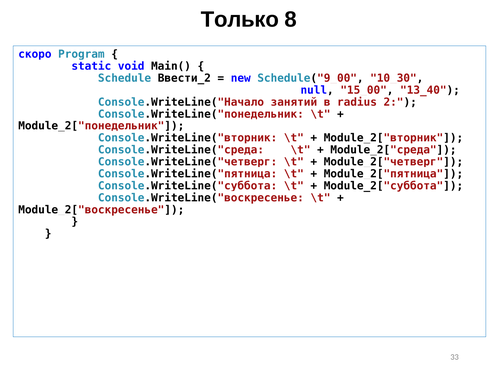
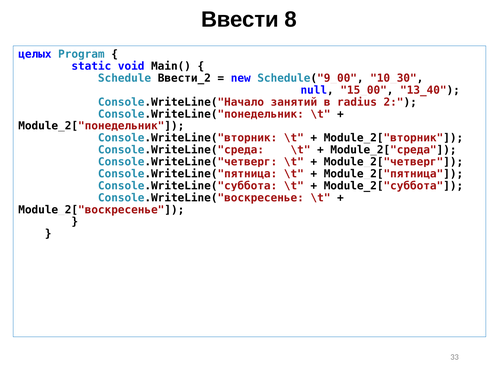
Только: Только -> Ввести
скоро: скоро -> целых
